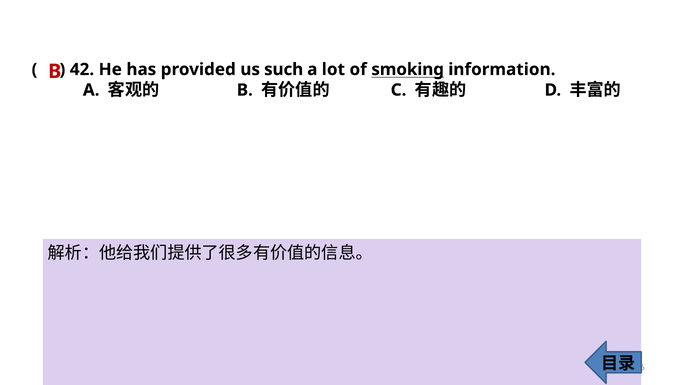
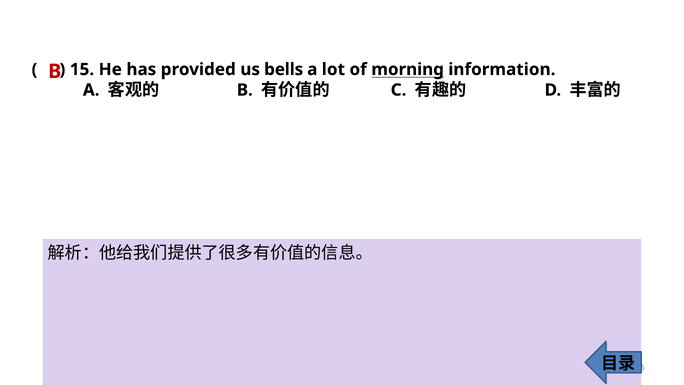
42: 42 -> 15
such: such -> bells
smoking: smoking -> morning
